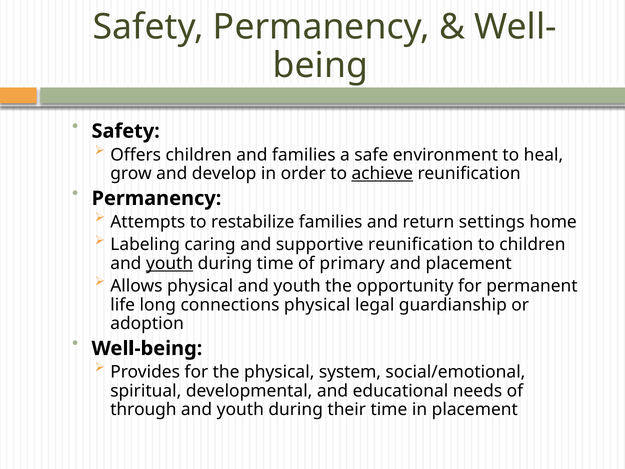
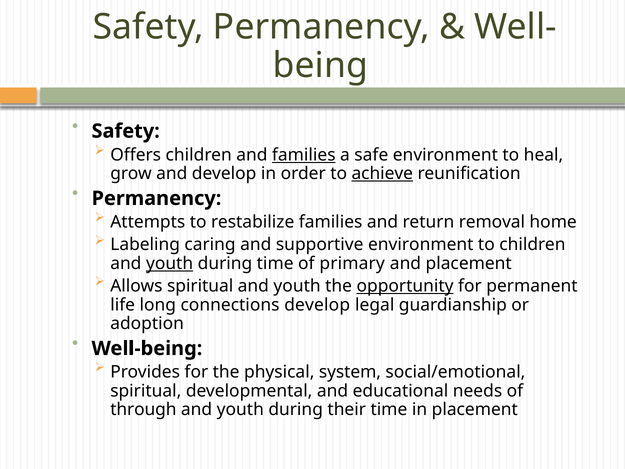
families at (304, 155) underline: none -> present
settings: settings -> removal
supportive reunification: reunification -> environment
Allows physical: physical -> spiritual
opportunity underline: none -> present
connections physical: physical -> develop
